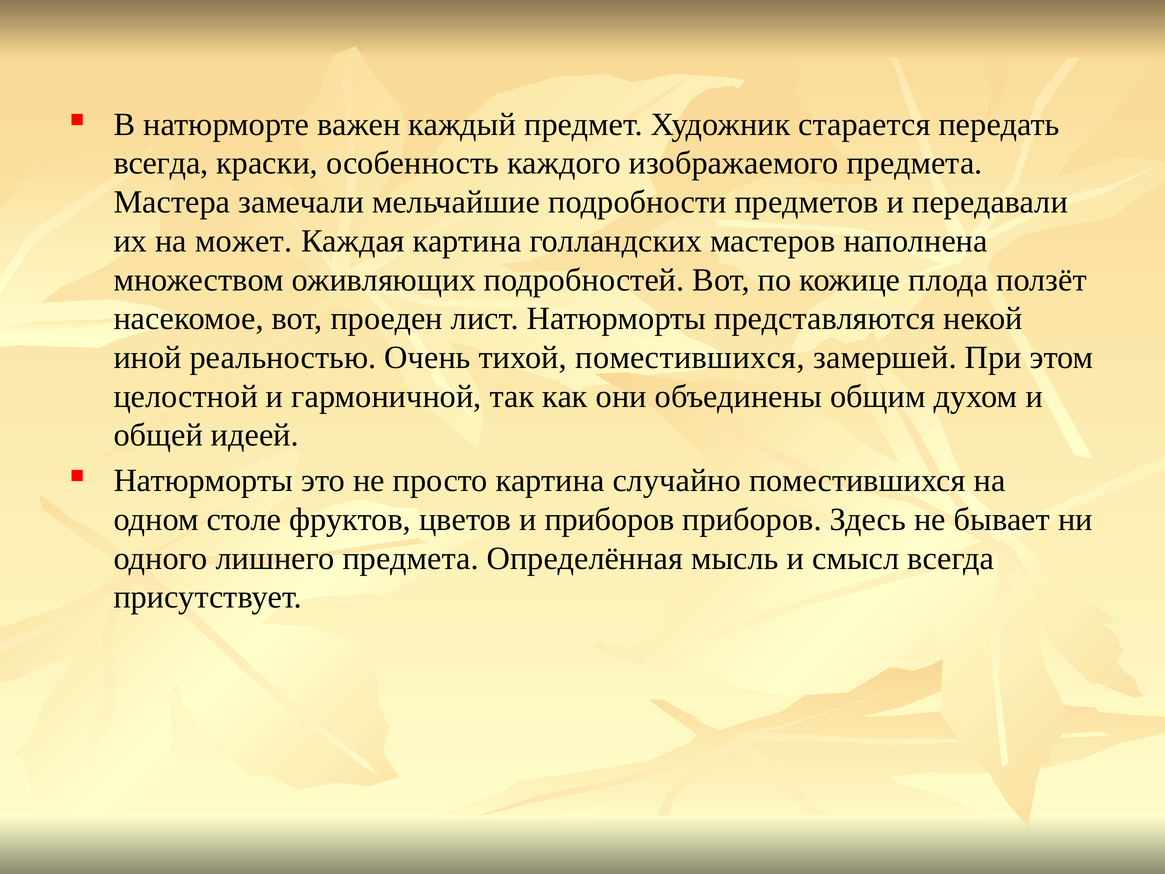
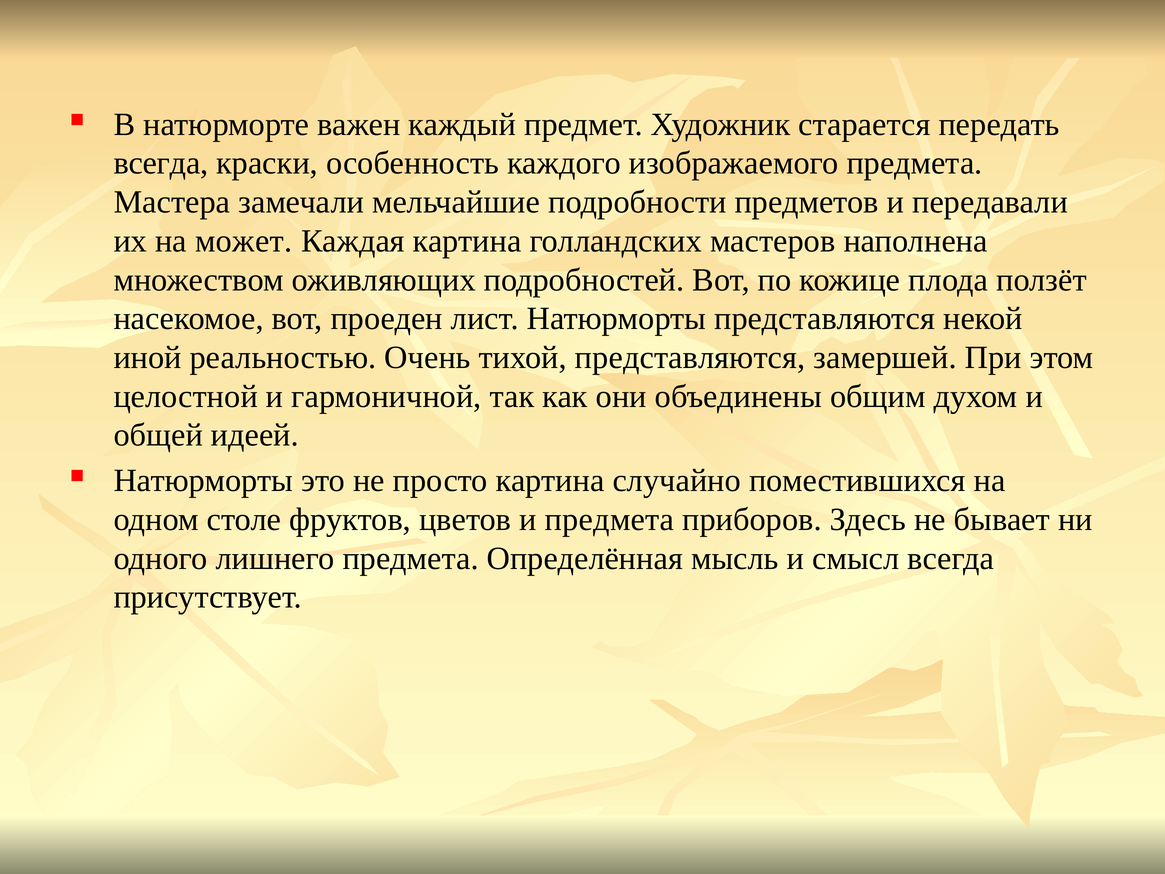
тихой поместившихся: поместившихся -> представляются
и приборов: приборов -> предмета
